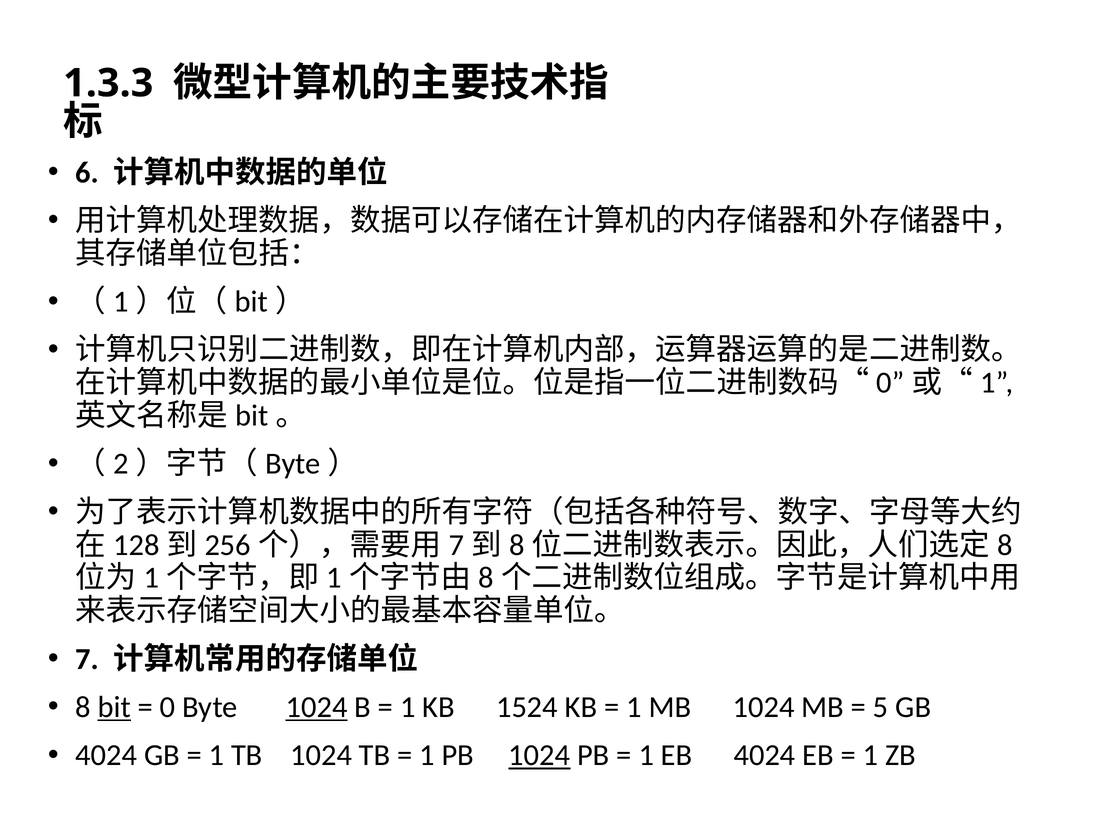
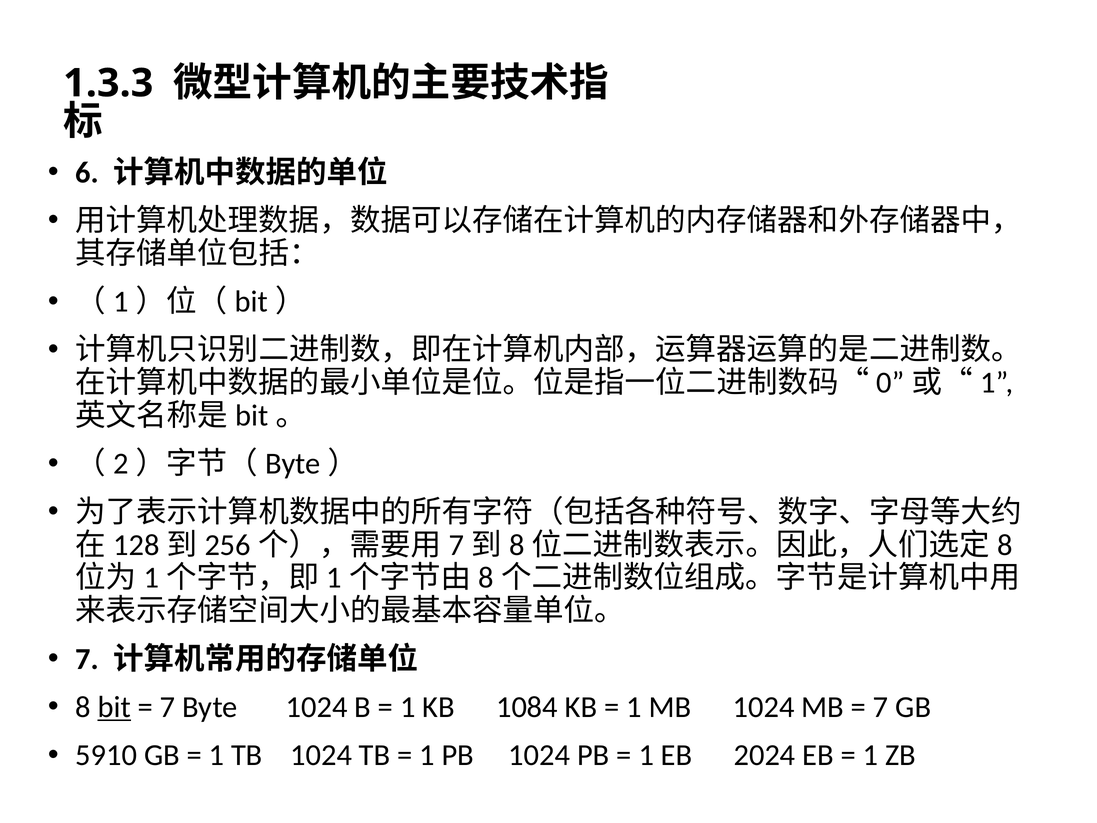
0 at (168, 707): 0 -> 7
1024 at (317, 707) underline: present -> none
1524: 1524 -> 1084
5 at (881, 707): 5 -> 7
4024 at (106, 755): 4024 -> 5910
1024 at (539, 755) underline: present -> none
EB 4024: 4024 -> 2024
